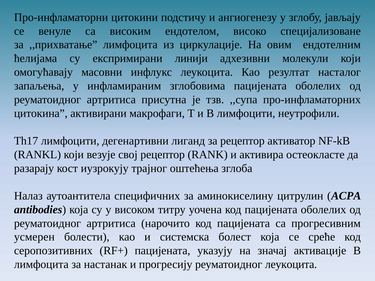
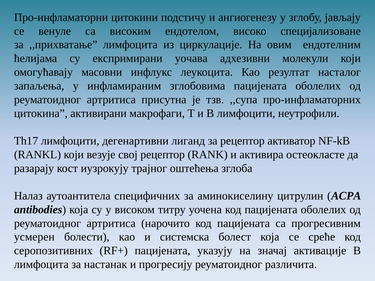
линији: линији -> уочава
реуматоидног леукоцита: леукоцита -> различита
